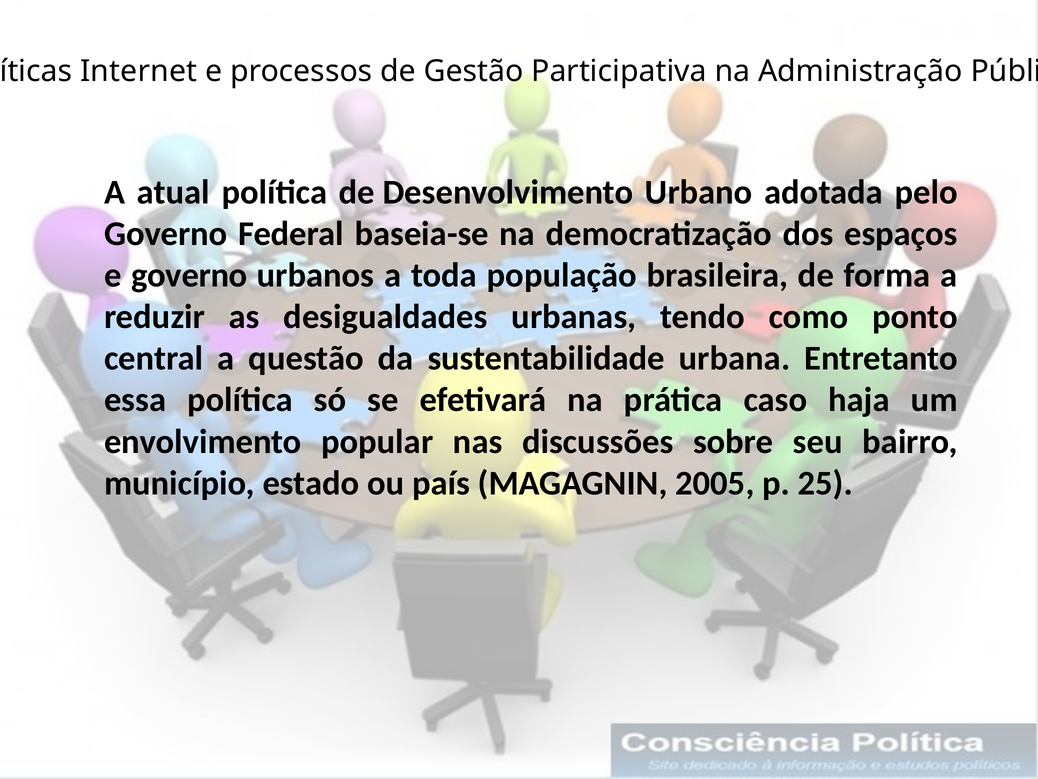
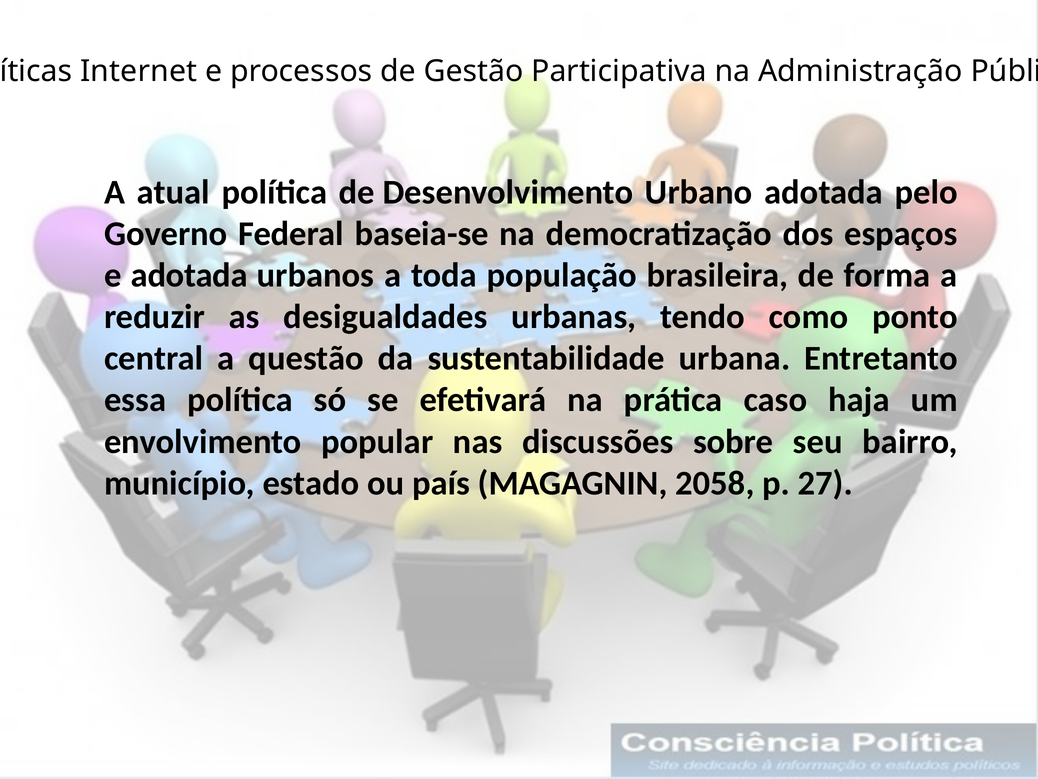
e governo: governo -> adotada
2005: 2005 -> 2058
25: 25 -> 27
